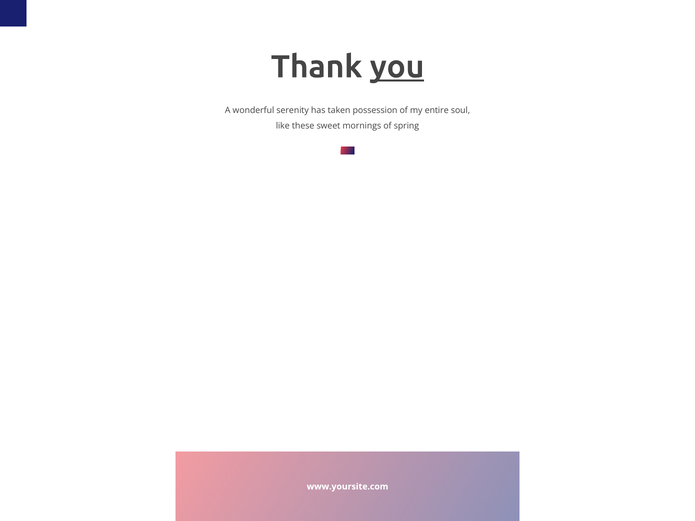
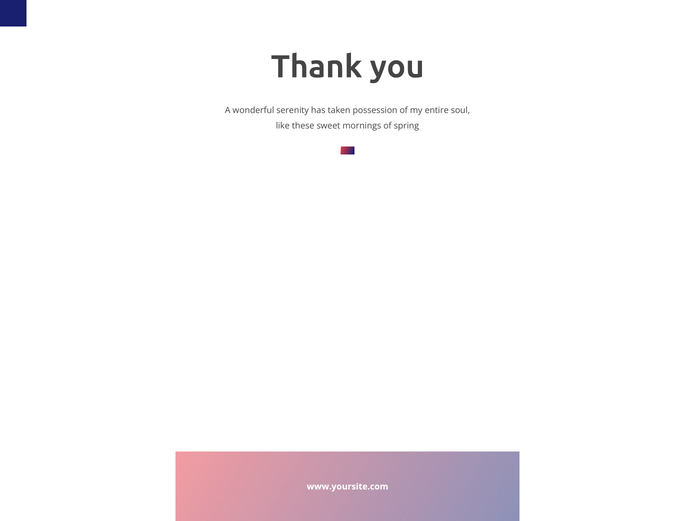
you underline: present -> none
